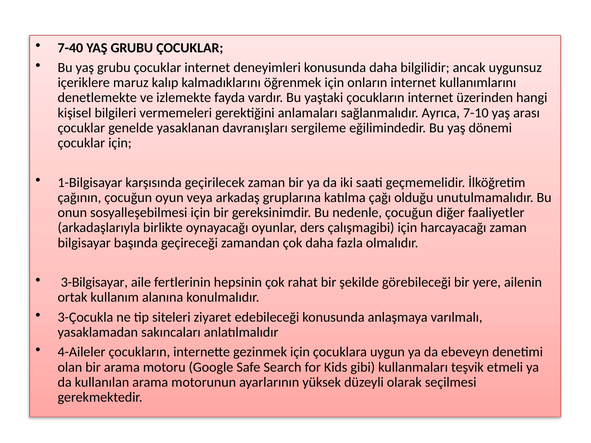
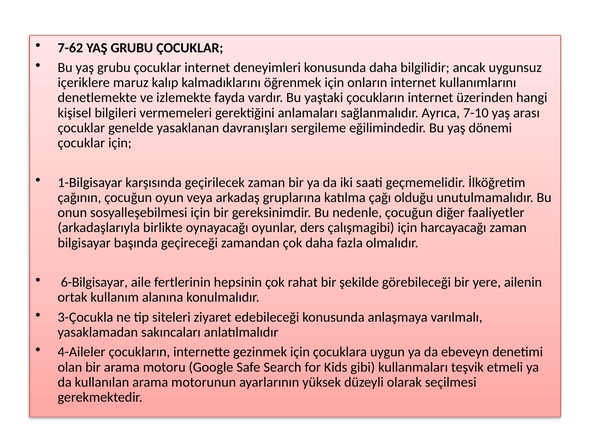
7-40: 7-40 -> 7-62
3-Bilgisayar: 3-Bilgisayar -> 6-Bilgisayar
